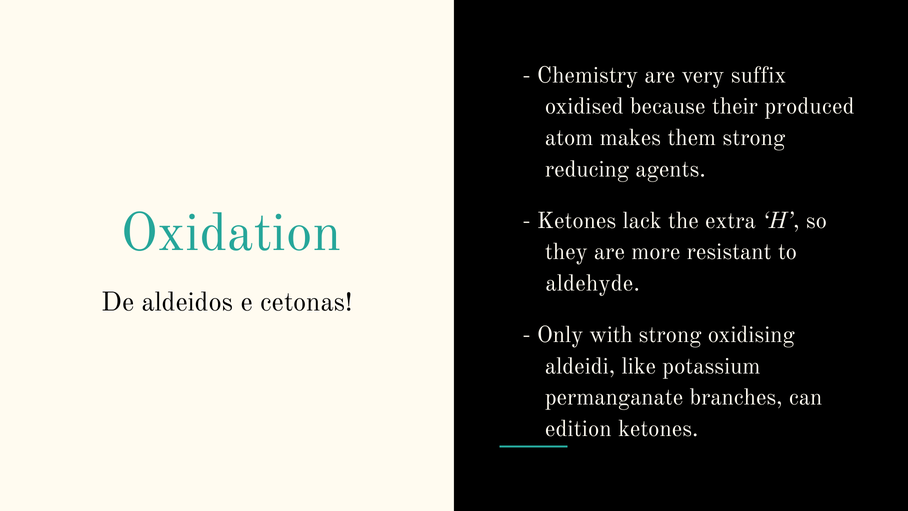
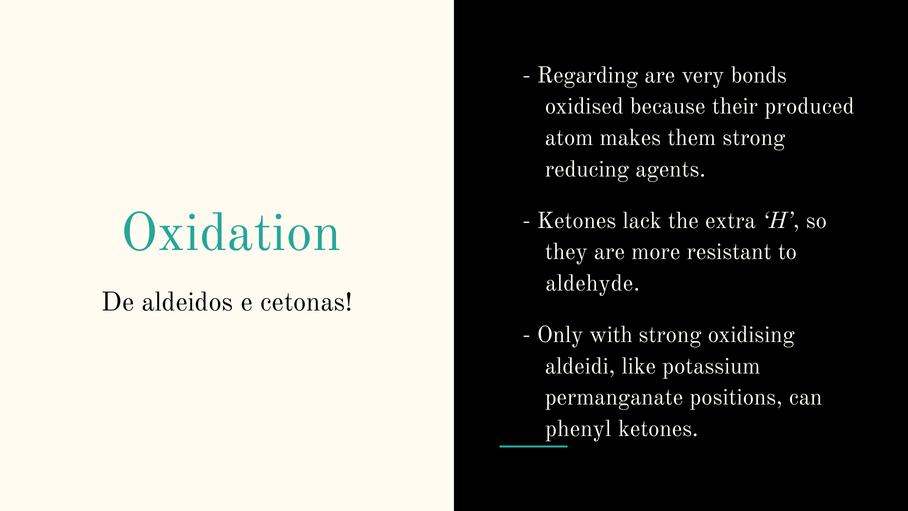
Chemistry: Chemistry -> Regarding
suffix: suffix -> bonds
branches: branches -> positions
edition: edition -> phenyl
